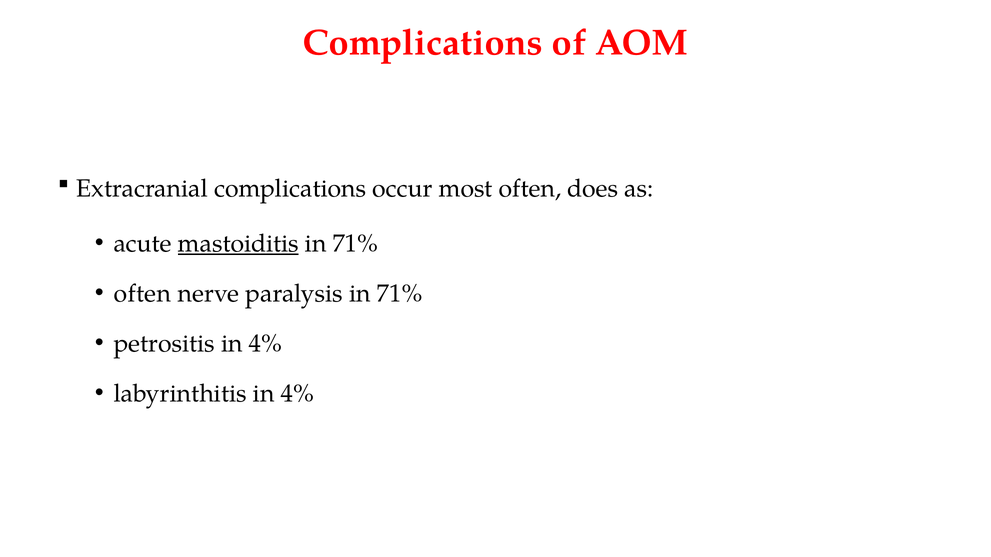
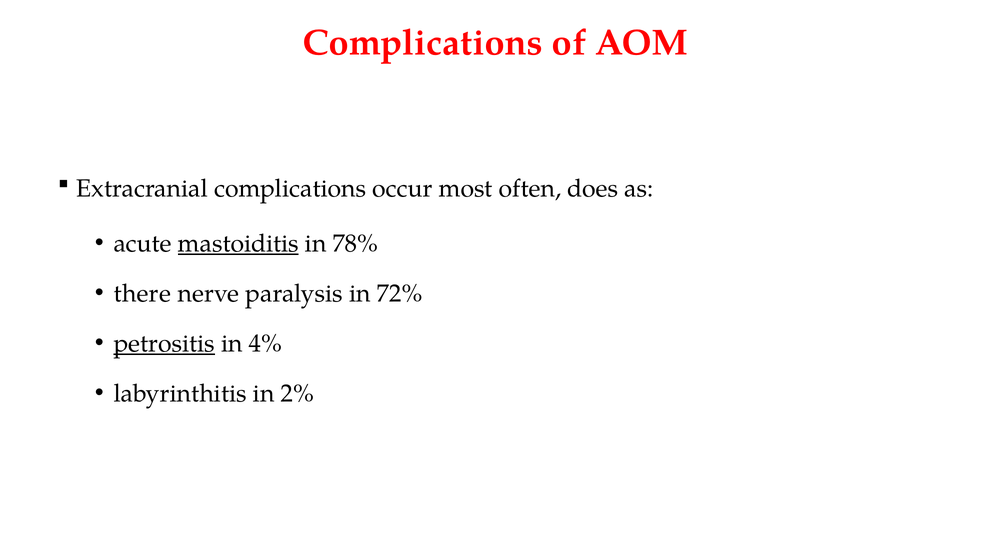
71% at (355, 244): 71% -> 78%
often at (142, 294): often -> there
paralysis in 71%: 71% -> 72%
petrositis underline: none -> present
labyrinthitis in 4%: 4% -> 2%
